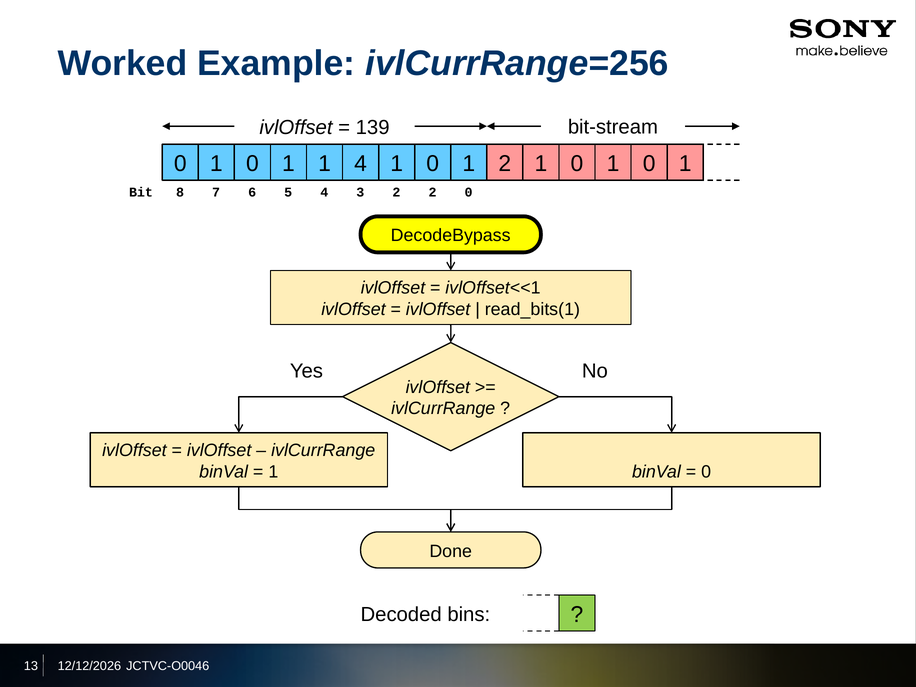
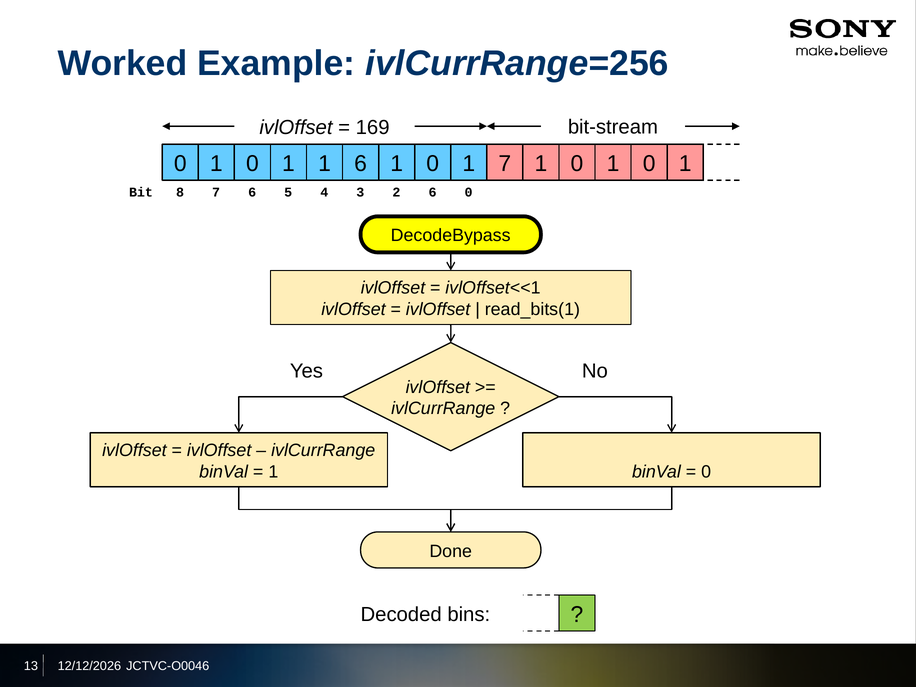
139: 139 -> 169
1 4: 4 -> 6
1 2: 2 -> 7
2 2: 2 -> 6
